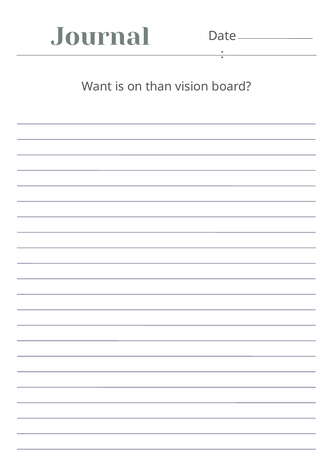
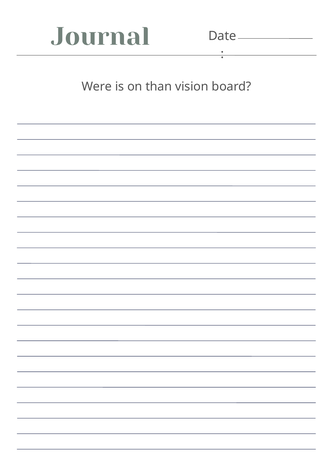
Want: Want -> Were
